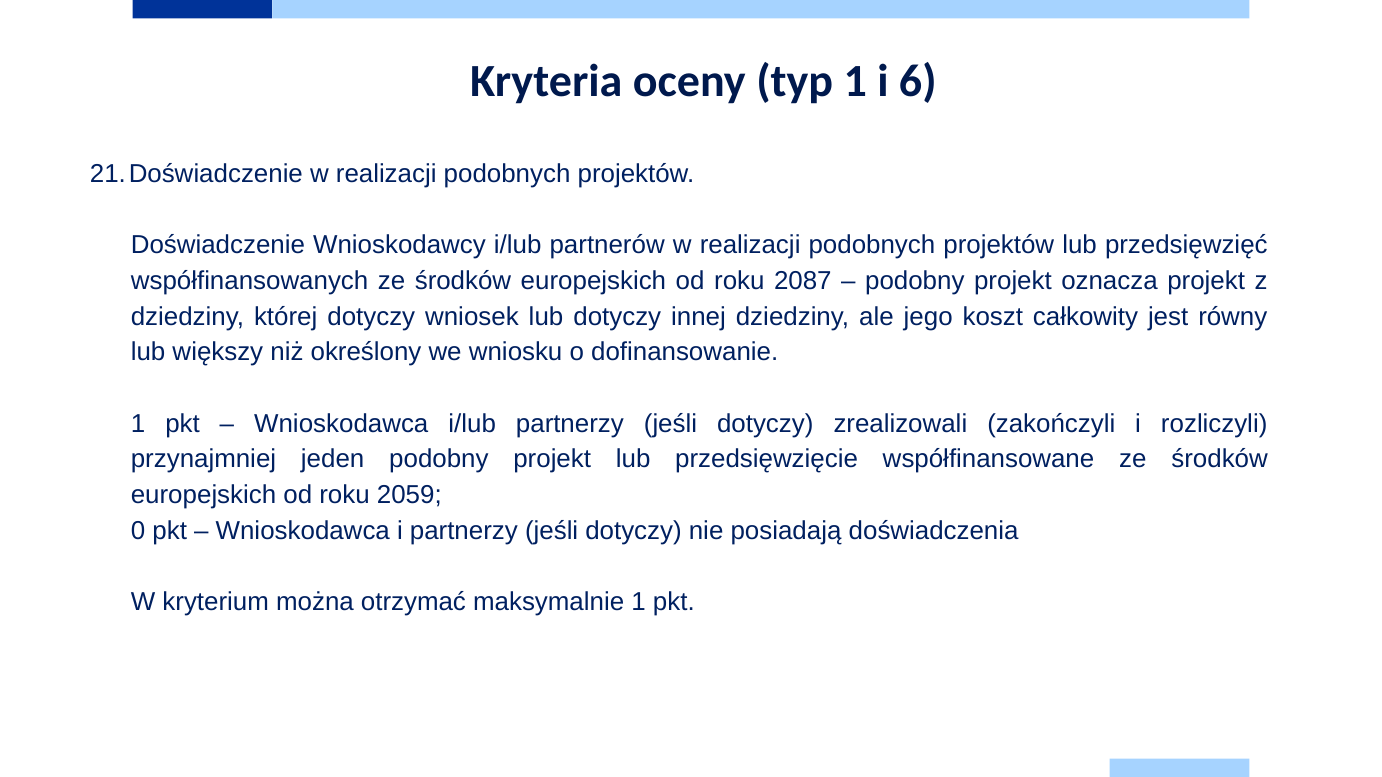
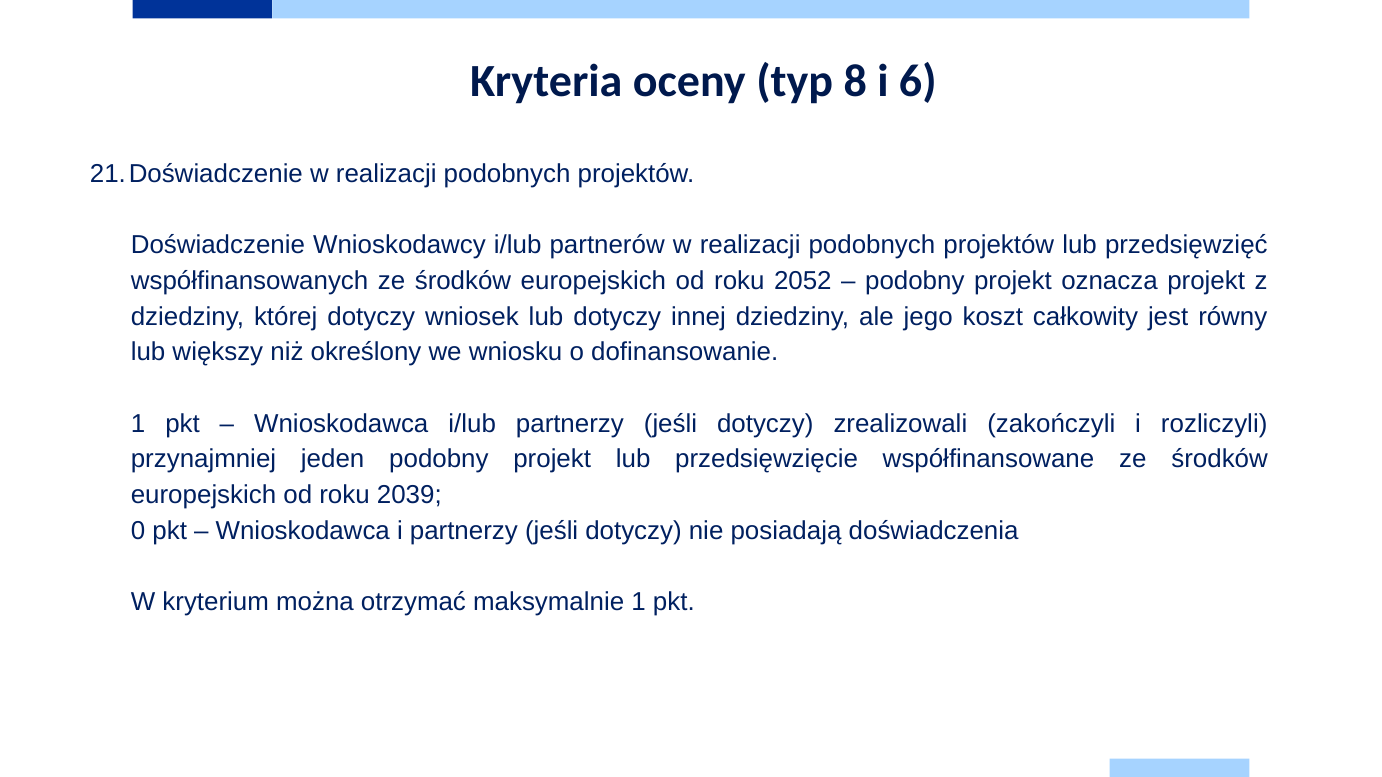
typ 1: 1 -> 8
2087: 2087 -> 2052
2059: 2059 -> 2039
